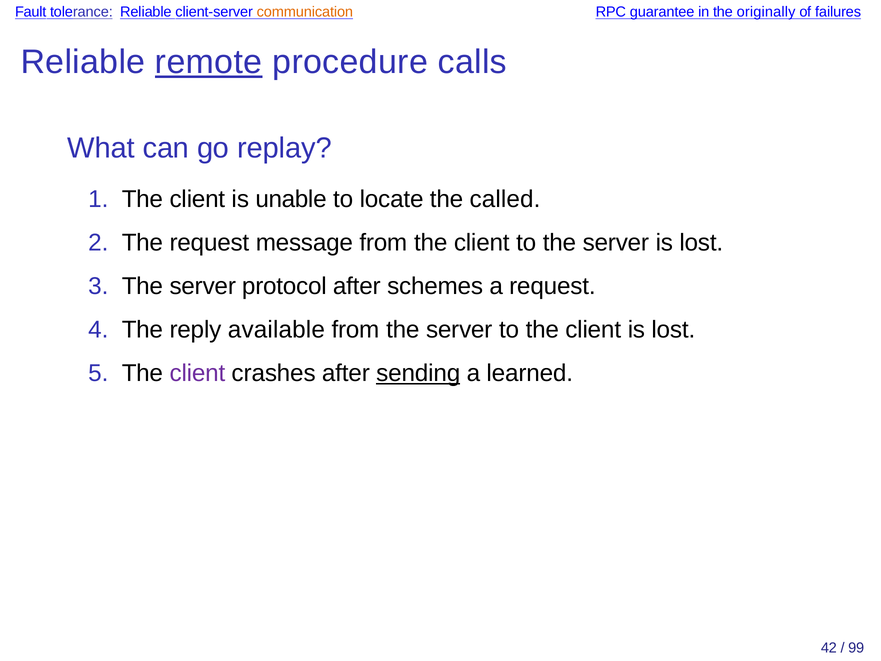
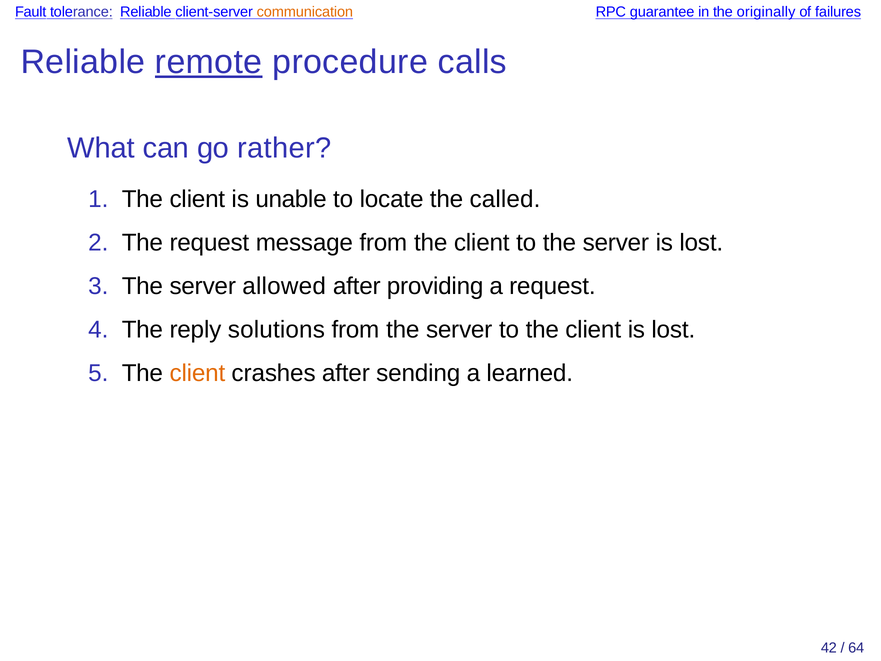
replay: replay -> rather
protocol: protocol -> allowed
schemes: schemes -> providing
available: available -> solutions
client at (197, 374) colour: purple -> orange
sending underline: present -> none
99: 99 -> 64
